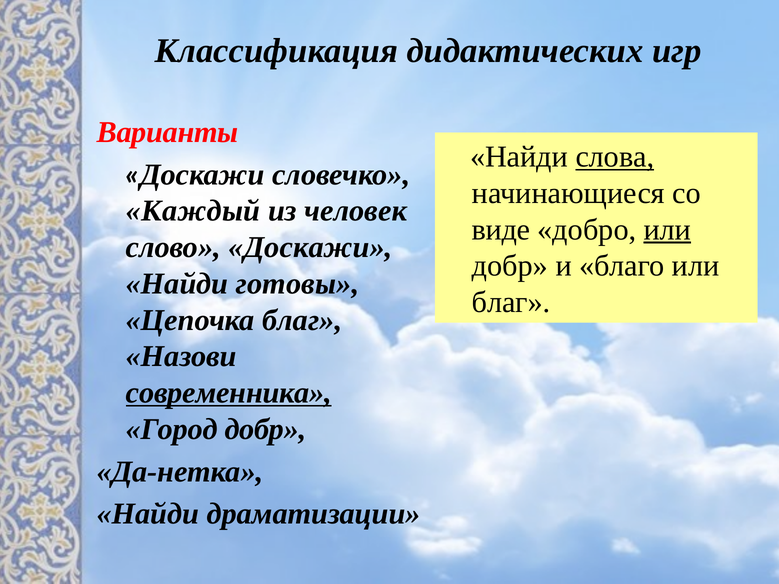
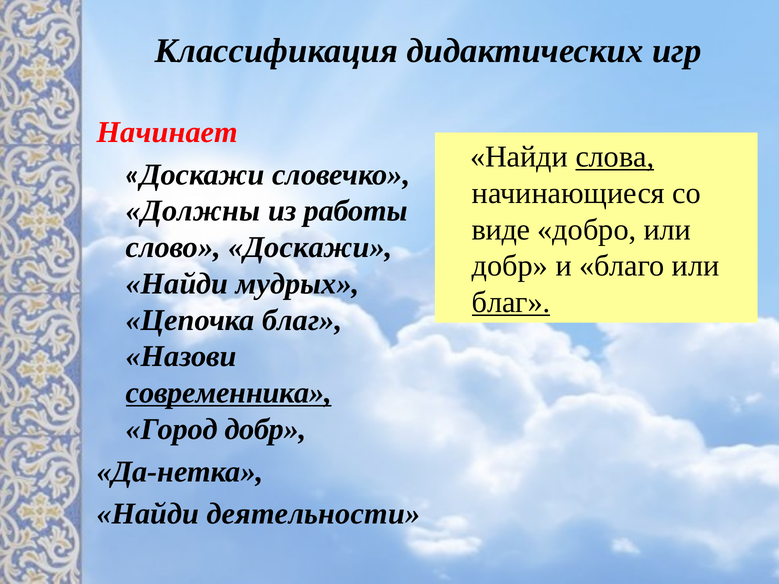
Варианты: Варианты -> Начинает
Каждый: Каждый -> Должны
человек: человек -> работы
или at (667, 230) underline: present -> none
готовы: готовы -> мудрых
благ at (511, 302) underline: none -> present
драматизации: драматизации -> деятельности
